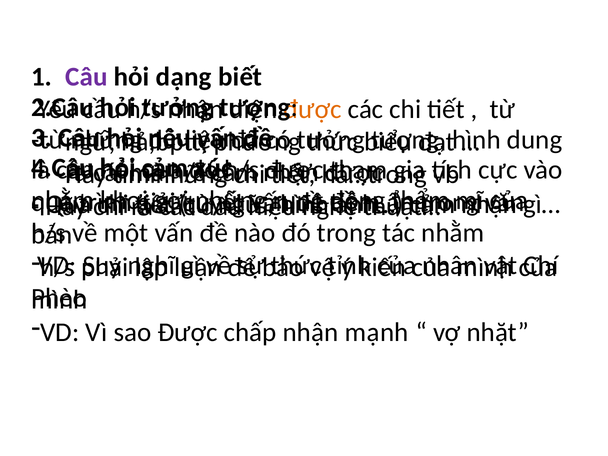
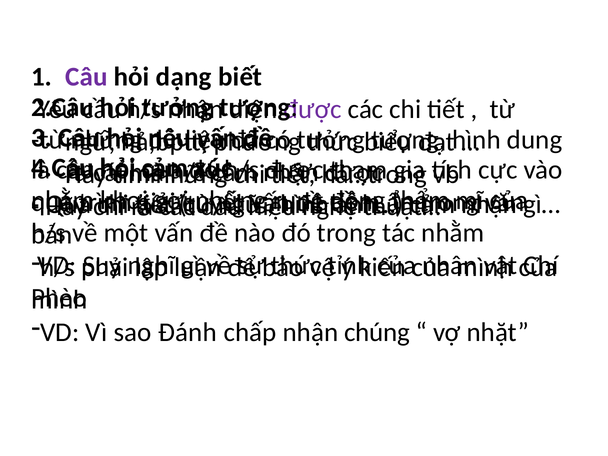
được at (313, 109) colour: orange -> purple
sao Được: Được -> Đánh
mạnh: mạnh -> chúng
